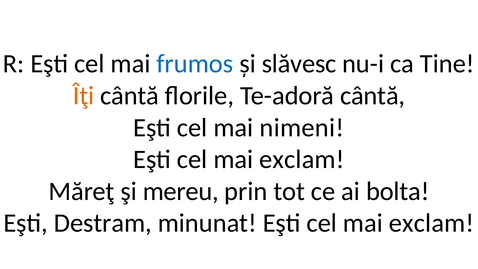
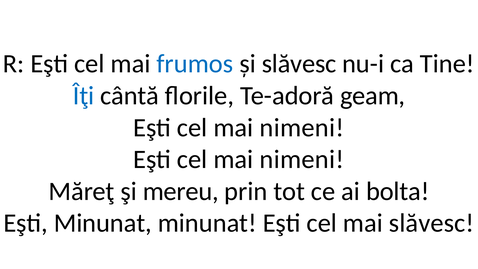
Îţi colour: orange -> blue
Te-adoră cântă: cântă -> geam
exclam at (302, 159): exclam -> nimeni
Eşti Destram: Destram -> Minunat
exclam at (431, 223): exclam -> slăvesc
